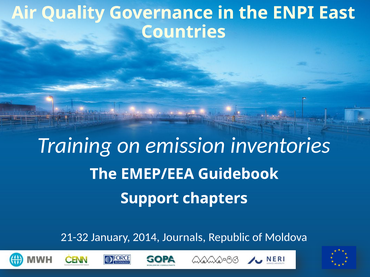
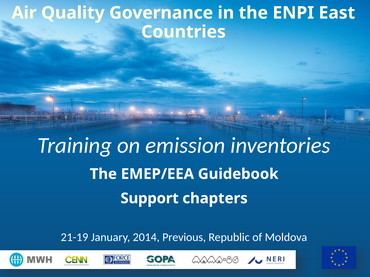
21-32: 21-32 -> 21-19
Journals: Journals -> Previous
